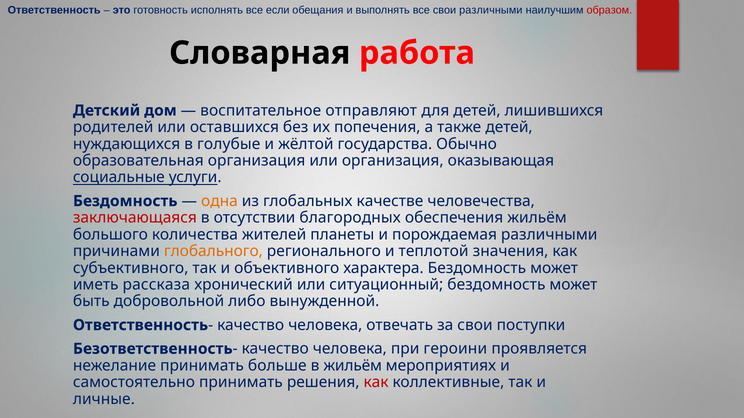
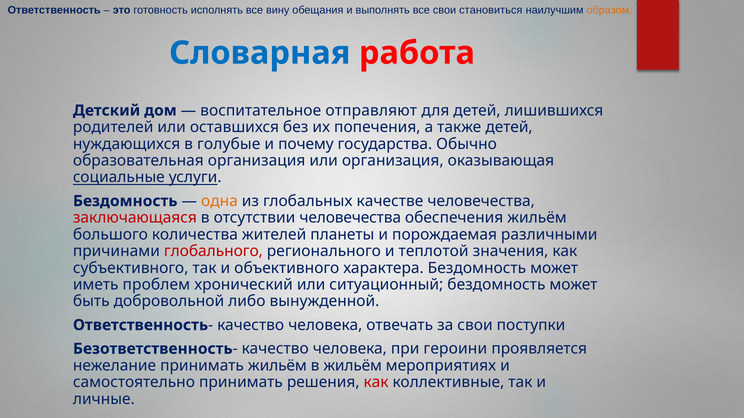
если: если -> вину
свои различными: различными -> становиться
образом colour: red -> orange
Словарная colour: black -> blue
жёлтой: жёлтой -> почему
отсутствии благородных: благородных -> человечества
глобального colour: orange -> red
рассказа: рассказа -> проблем
принимать больше: больше -> жильём
